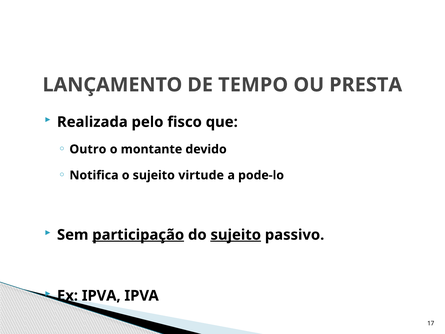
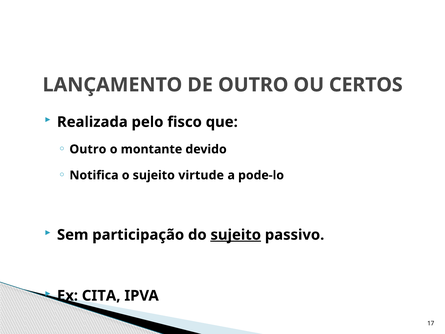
DE TEMPO: TEMPO -> OUTRO
PRESTA: PRESTA -> CERTOS
participação underline: present -> none
Ex IPVA: IPVA -> CITA
